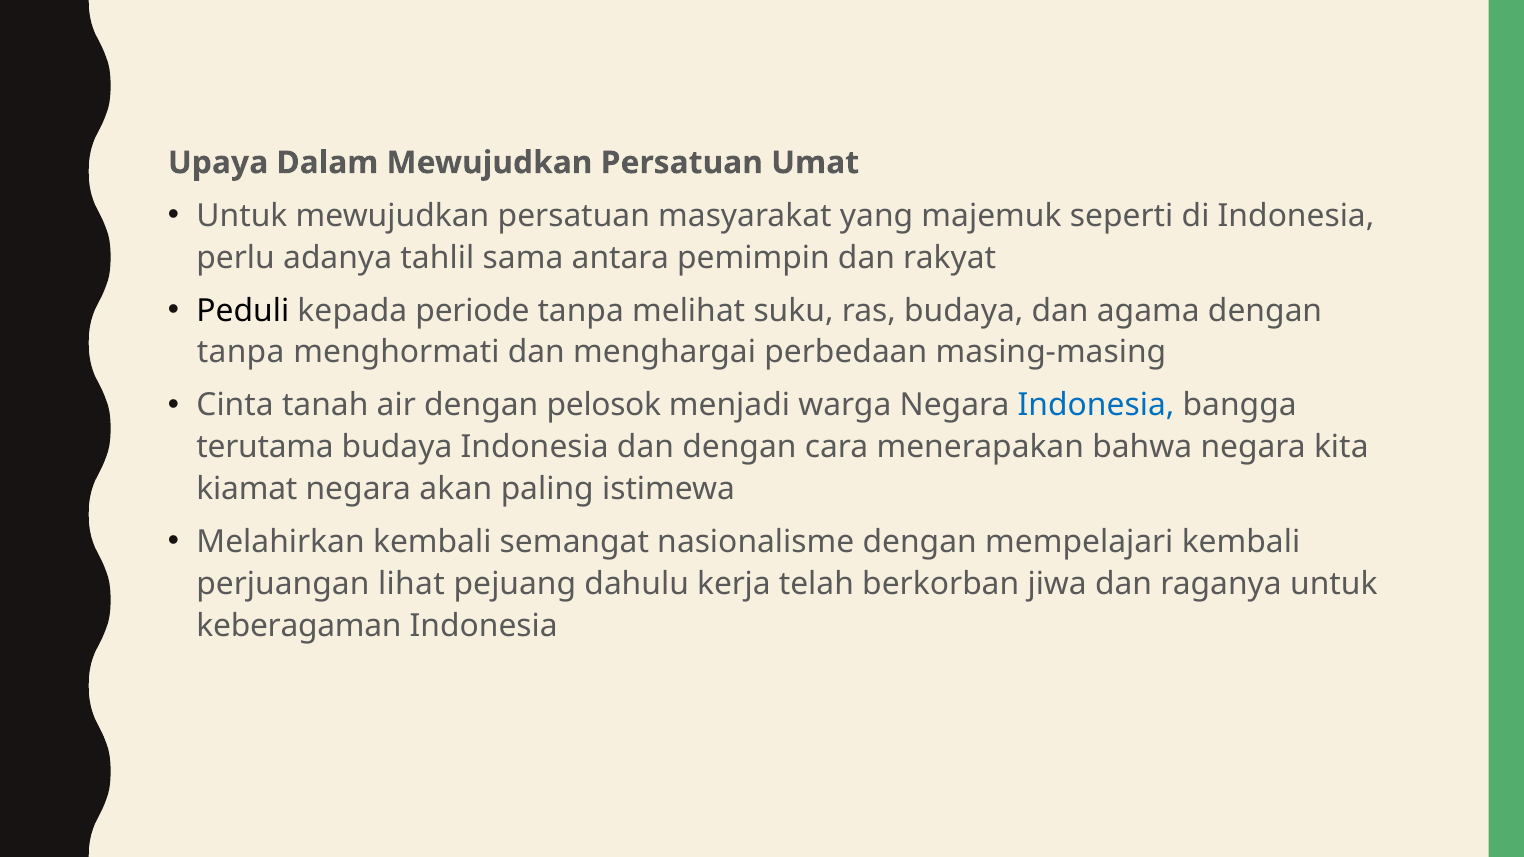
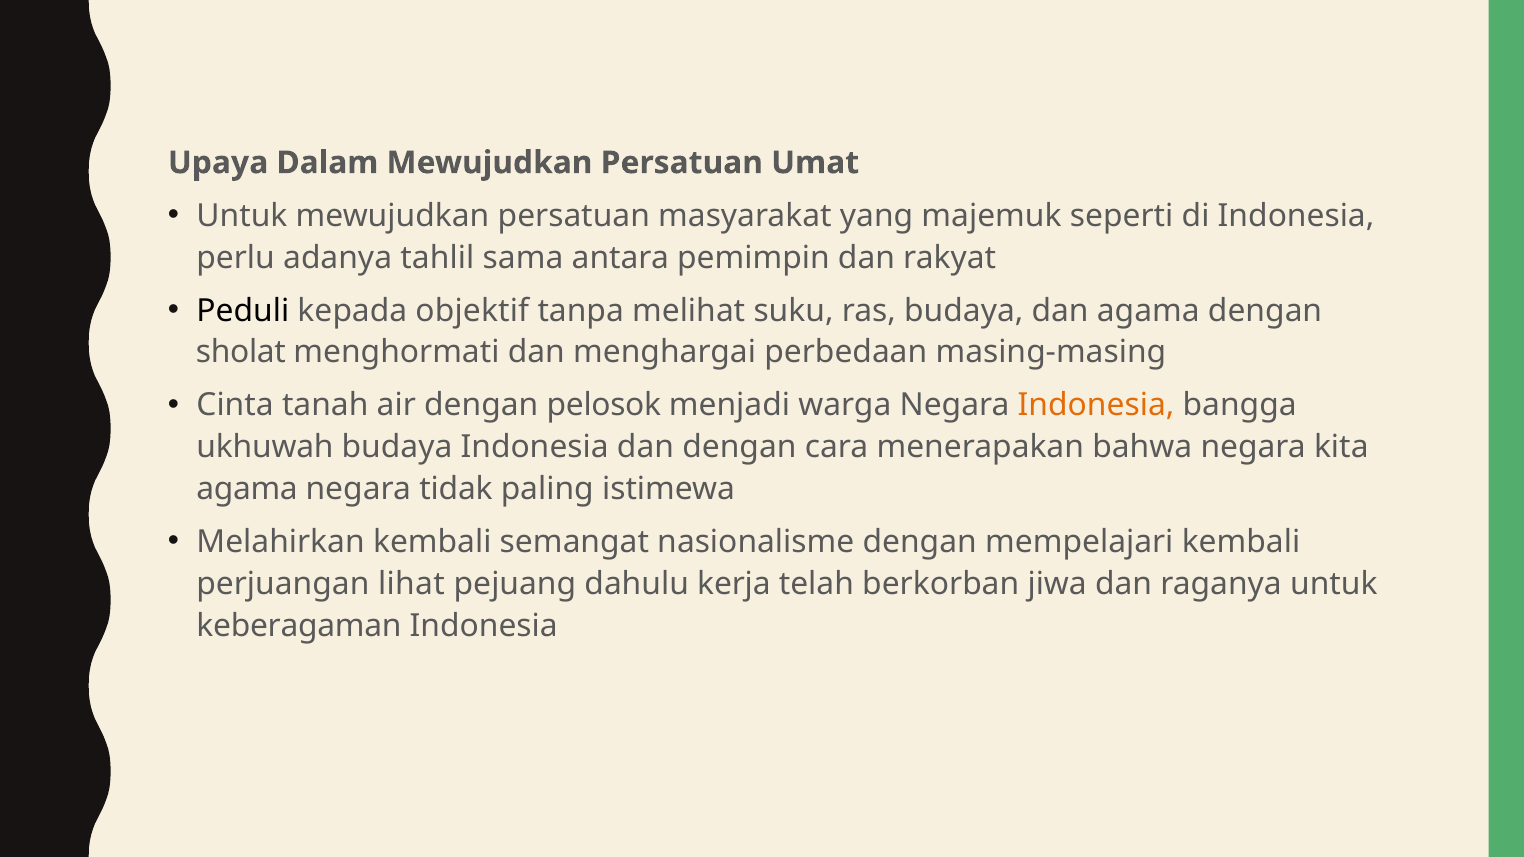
periode: periode -> objektif
tanpa at (241, 353): tanpa -> sholat
Indonesia at (1096, 406) colour: blue -> orange
terutama: terutama -> ukhuwah
kiamat at (247, 489): kiamat -> agama
akan: akan -> tidak
